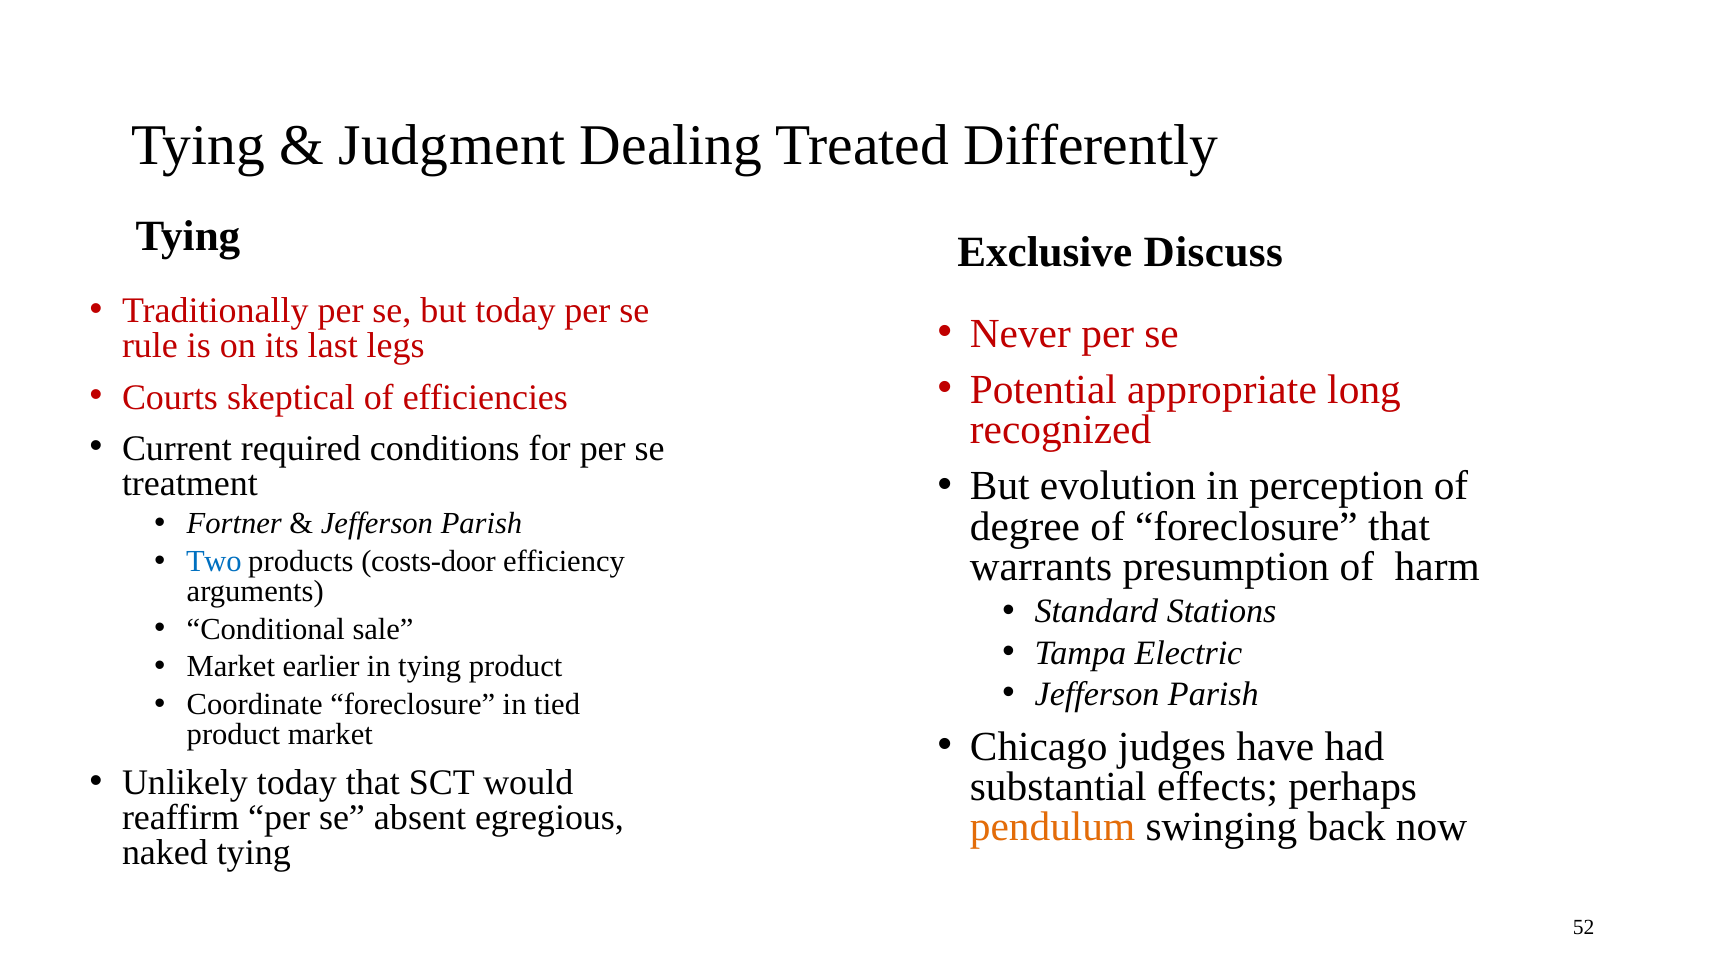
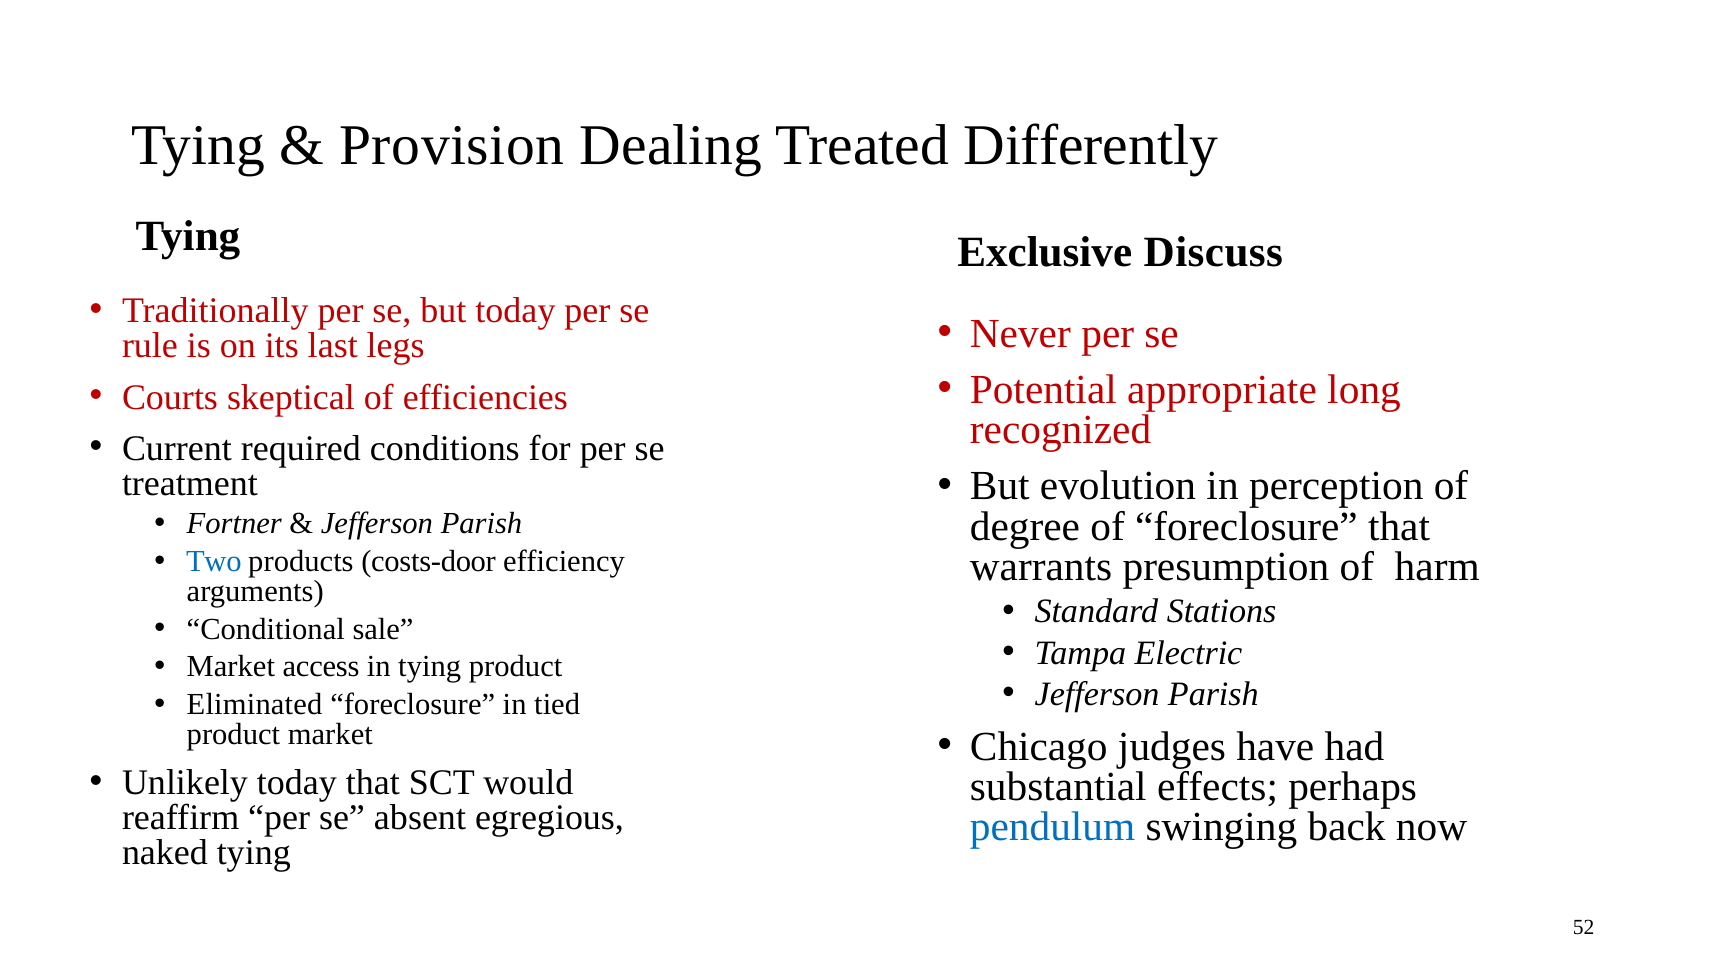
Judgment: Judgment -> Provision
earlier: earlier -> access
Coordinate: Coordinate -> Eliminated
pendulum colour: orange -> blue
